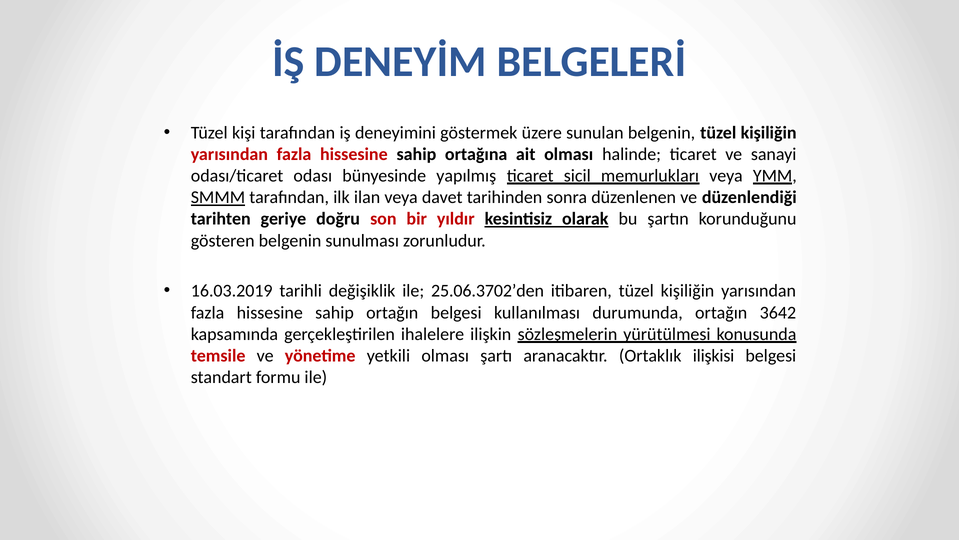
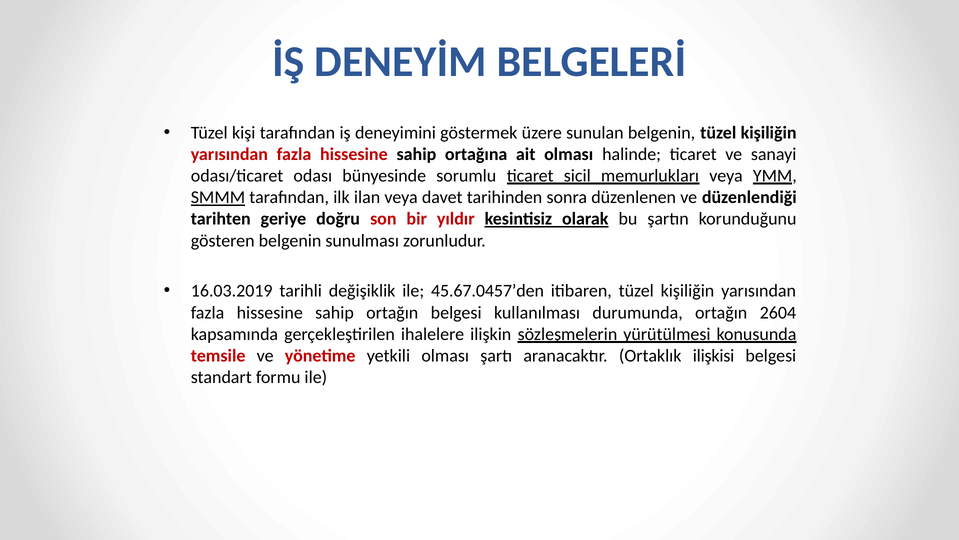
yapılmış: yapılmış -> sorumlu
25.06.3702’den: 25.06.3702’den -> 45.67.0457’den
3642: 3642 -> 2604
